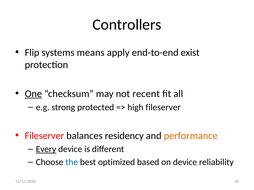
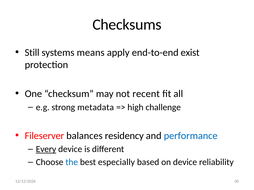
Controllers: Controllers -> Checksums
Flip: Flip -> Still
One underline: present -> none
protected: protected -> metadata
high fileserver: fileserver -> challenge
performance colour: orange -> blue
optimized: optimized -> especially
